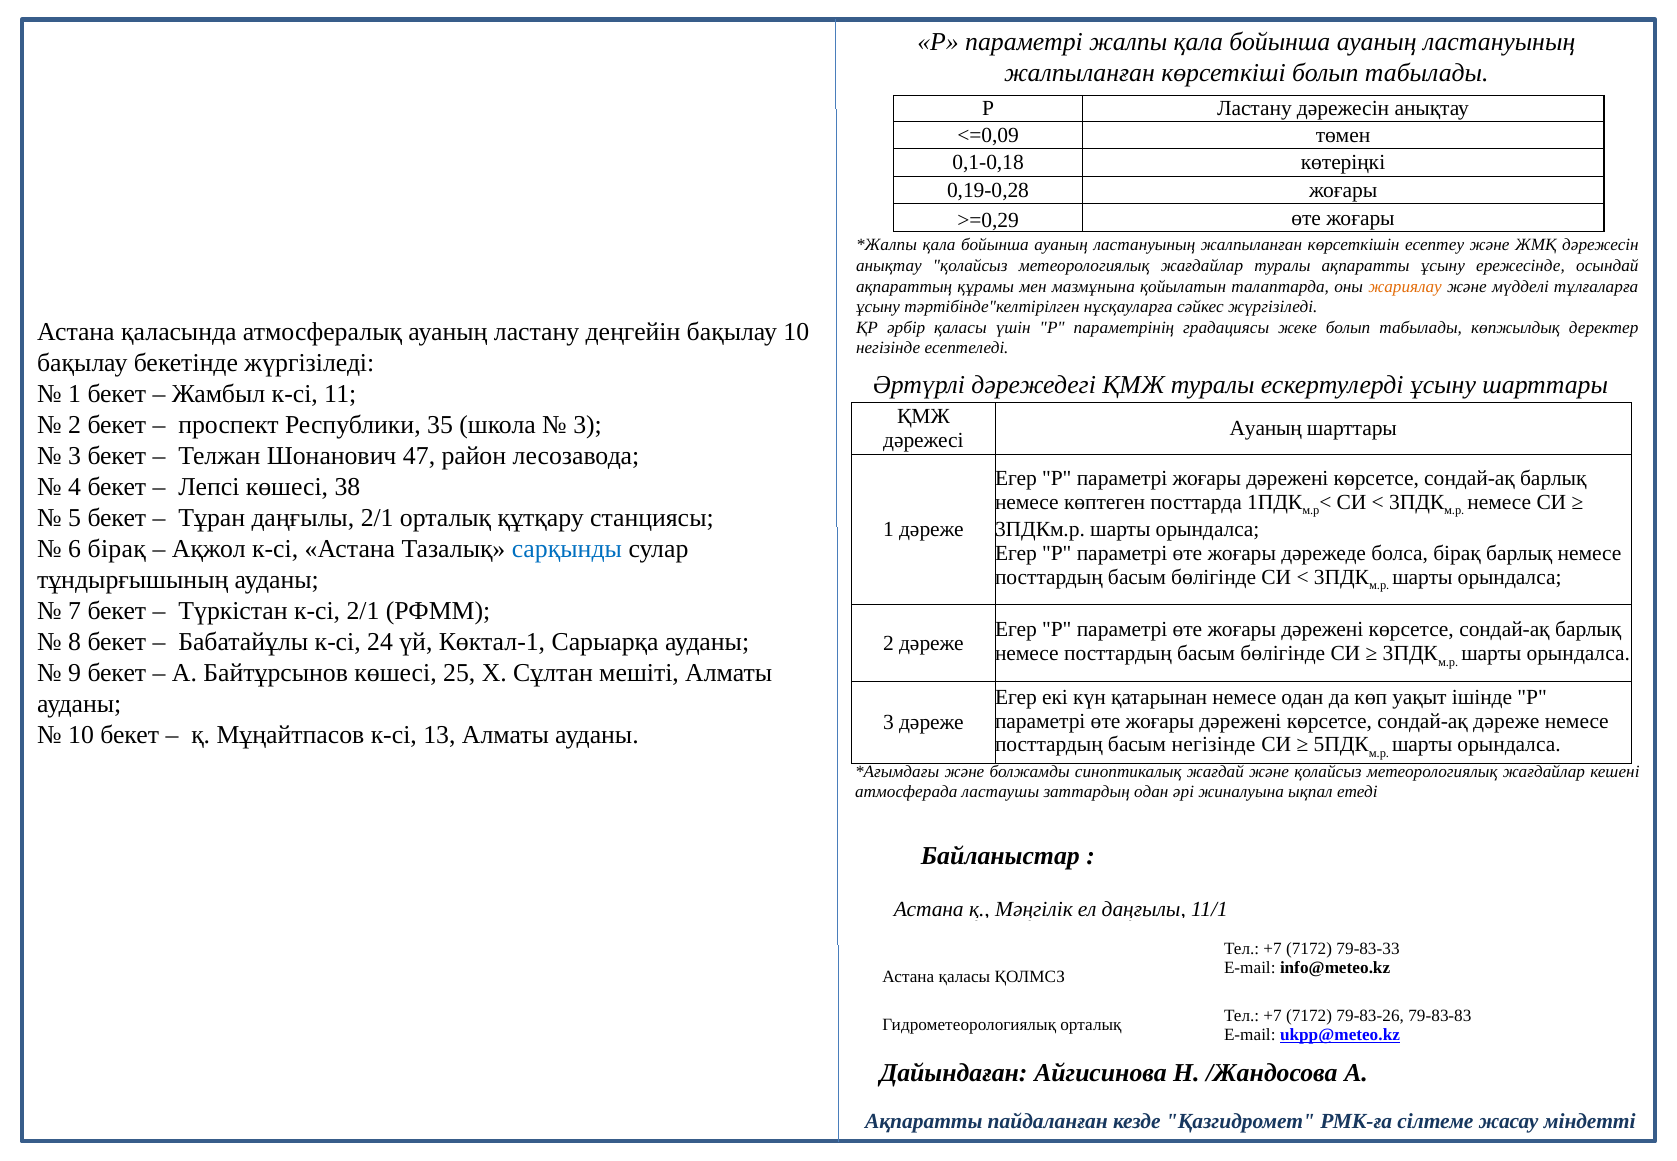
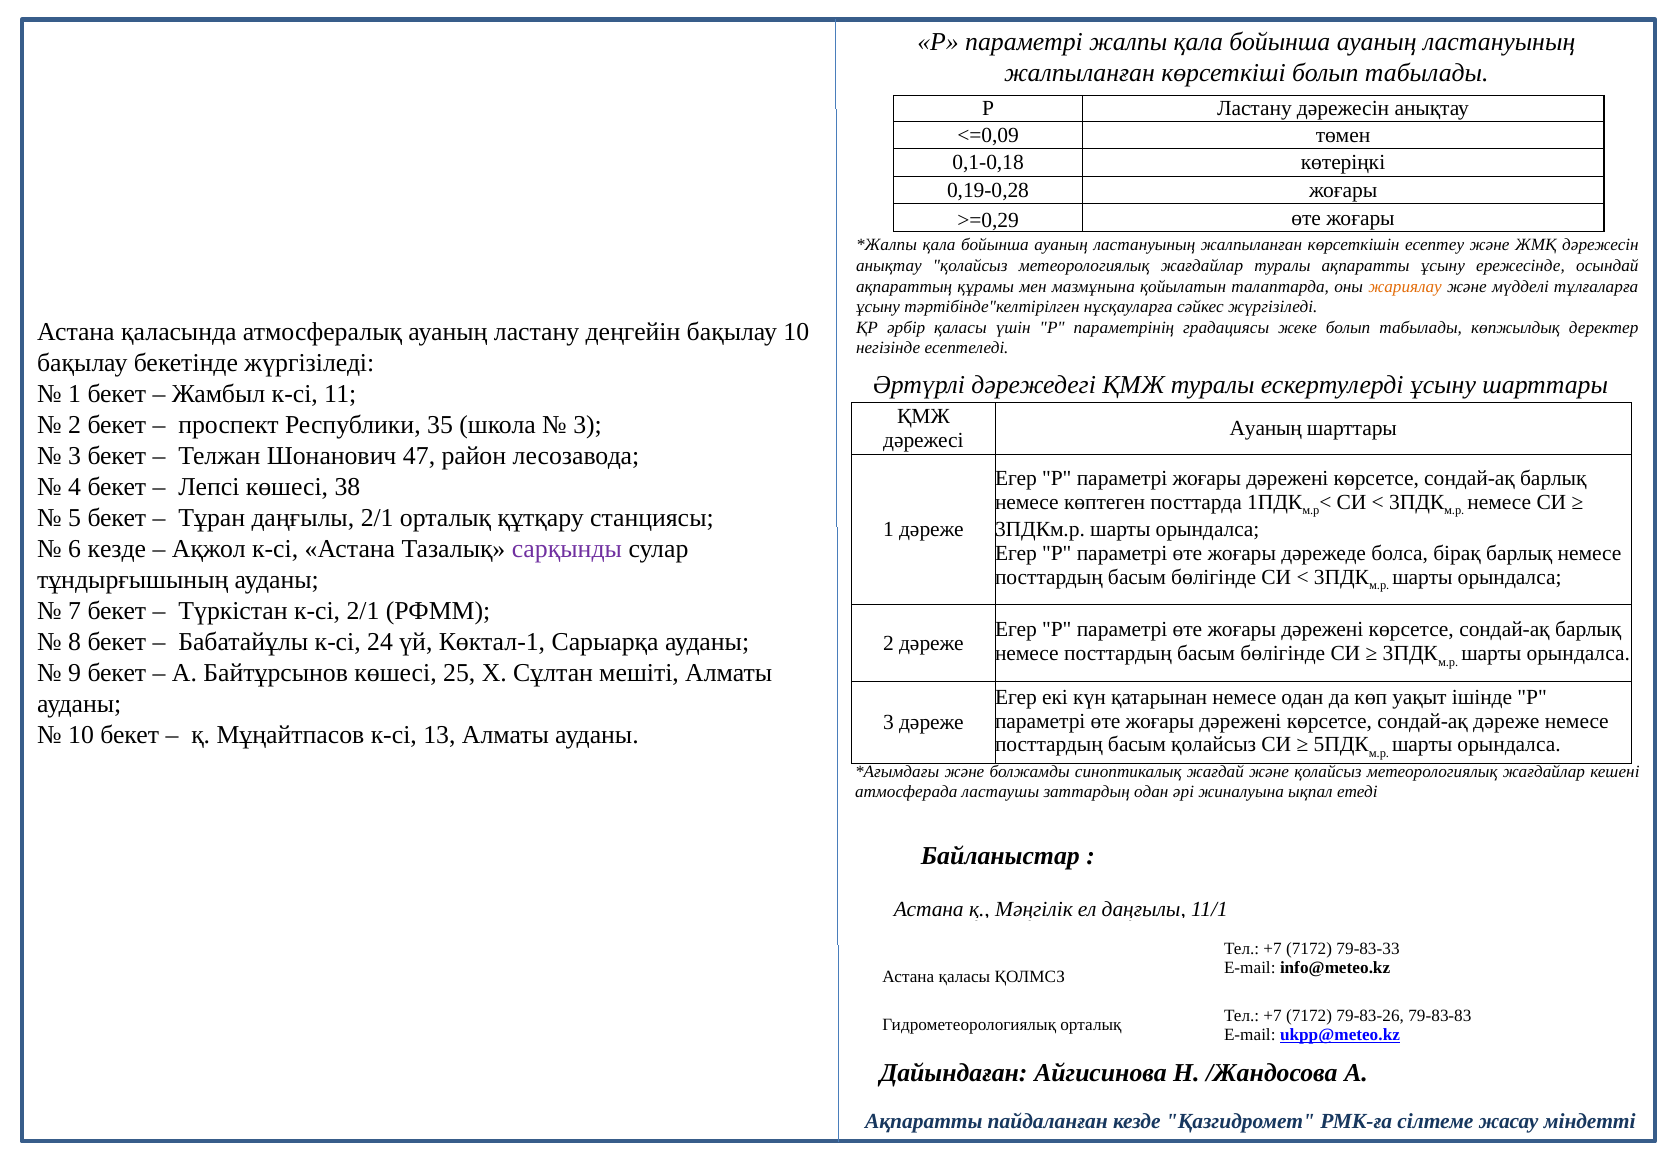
6 бірақ: бірақ -> кезде
сарқынды colour: blue -> purple
басым негізінде: негізінде -> қолайсыз
